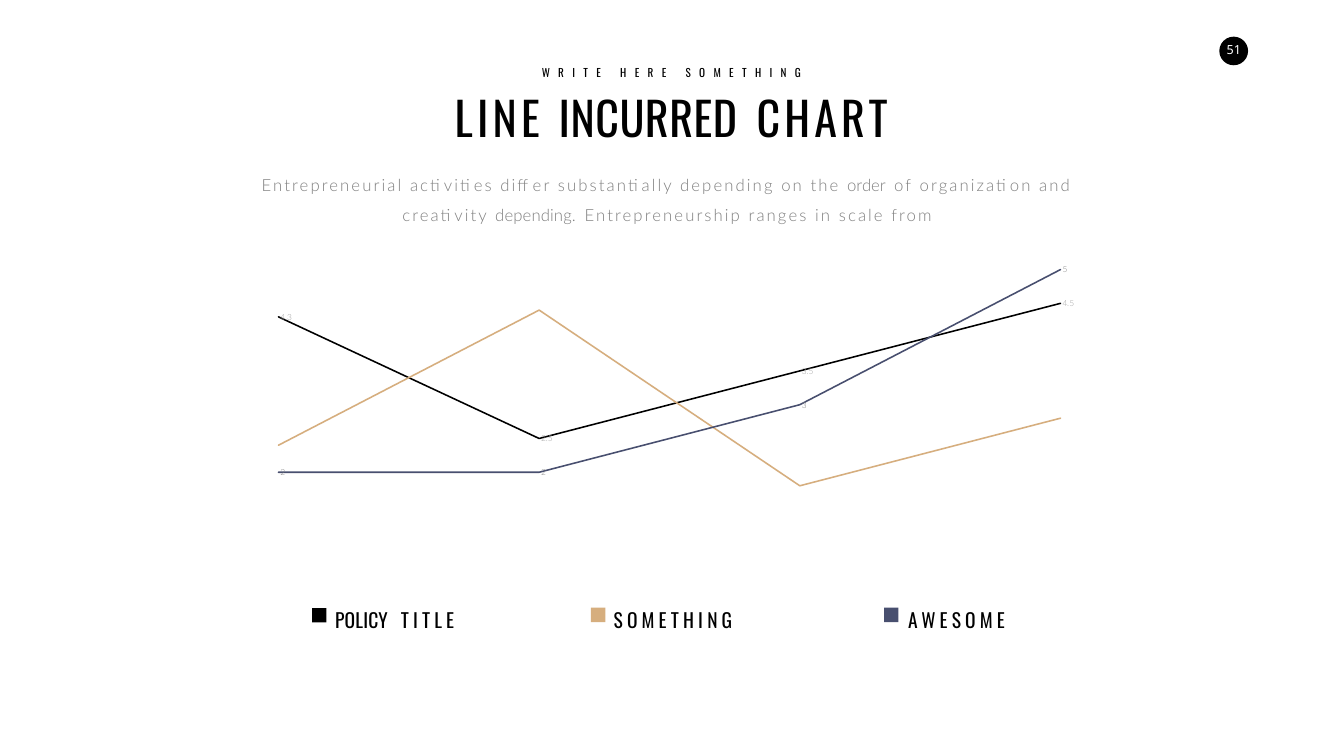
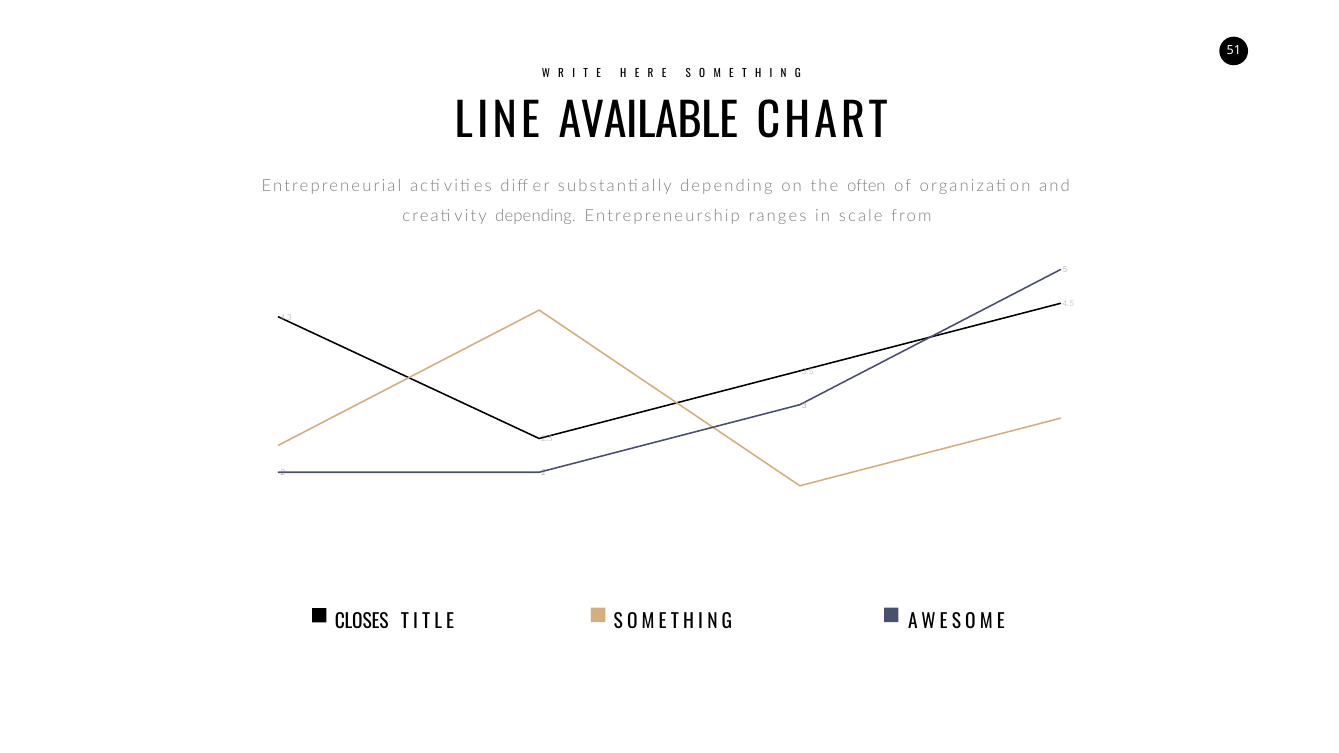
INCURRED: INCURRED -> AVAILABLE
order: order -> often
POLICY: POLICY -> CLOSES
